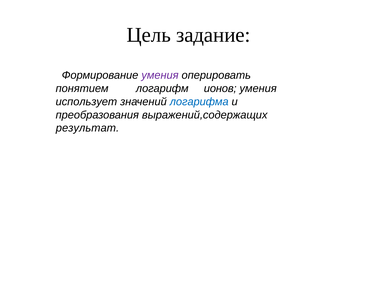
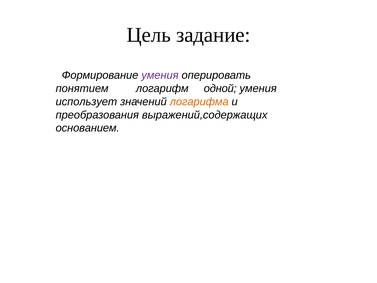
ионов: ионов -> одной
логарифма colour: blue -> orange
результат: результат -> основанием
